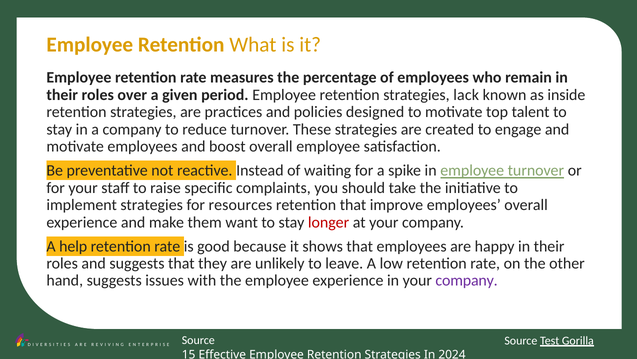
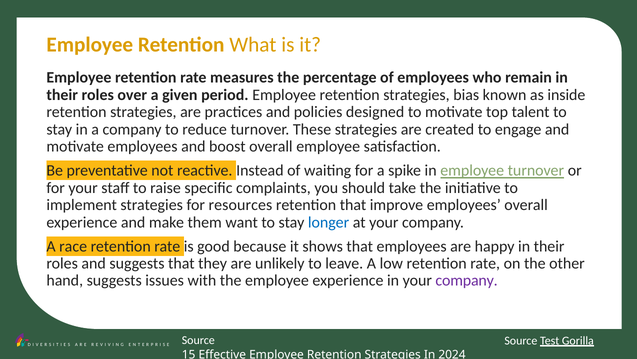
lack: lack -> bias
longer colour: red -> blue
help: help -> race
